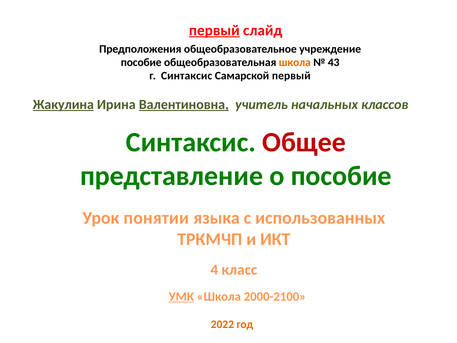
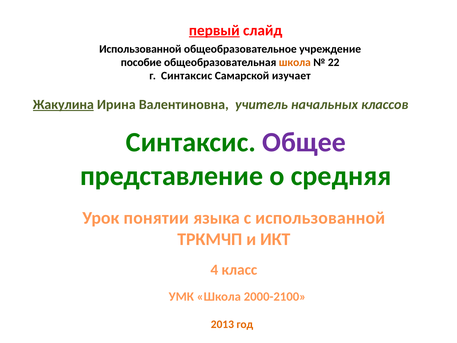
Предположения at (140, 49): Предположения -> Использованной
43: 43 -> 22
Самарской первый: первый -> изучает
Валентиновна underline: present -> none
Общее colour: red -> purple
о пособие: пособие -> средняя
с использованных: использованных -> использованной
УМК underline: present -> none
2022: 2022 -> 2013
